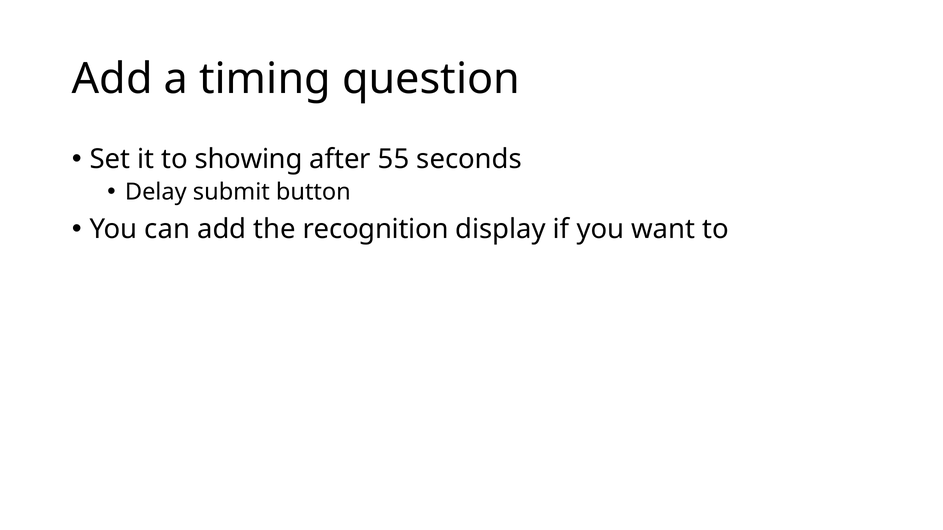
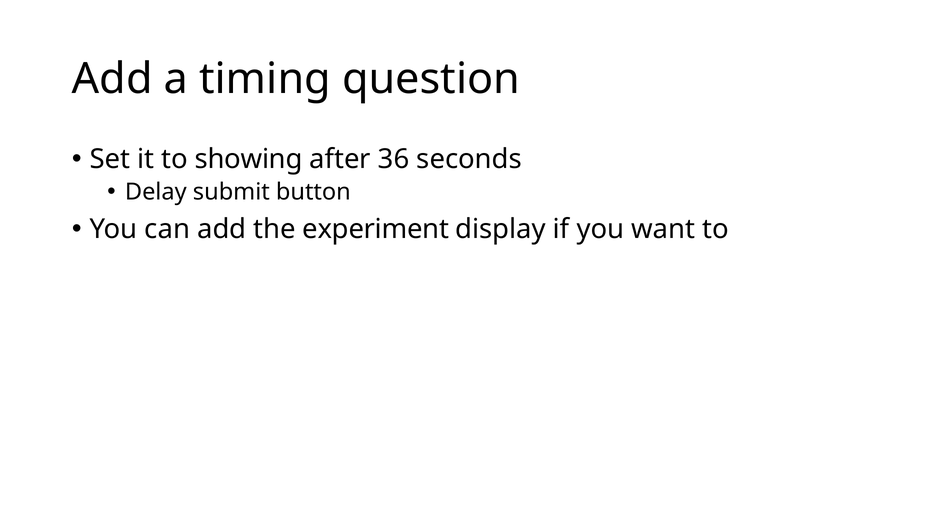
55: 55 -> 36
recognition: recognition -> experiment
